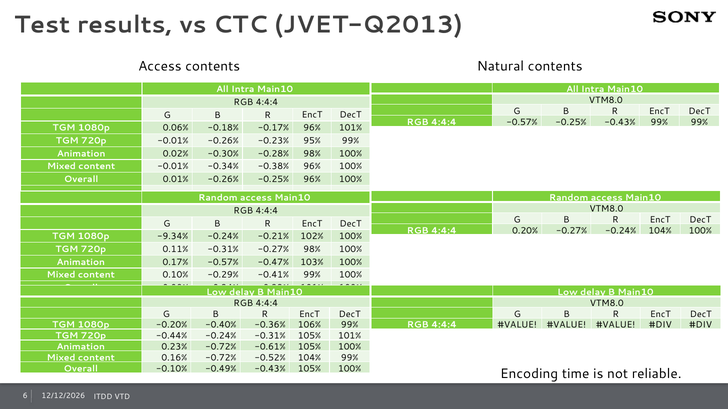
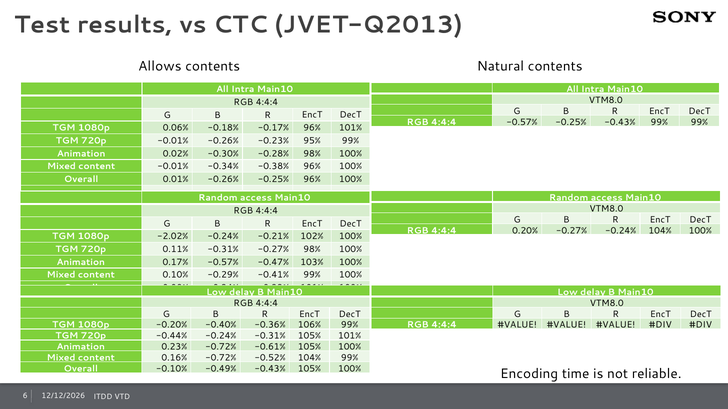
Access at (160, 66): Access -> Allows
-9.34%: -9.34% -> -2.02%
